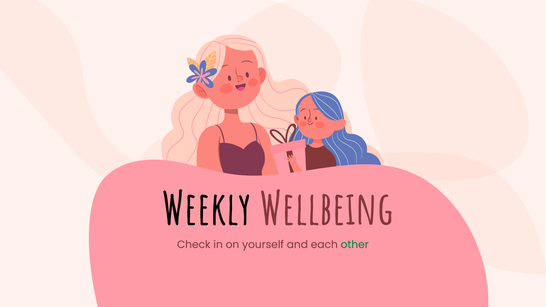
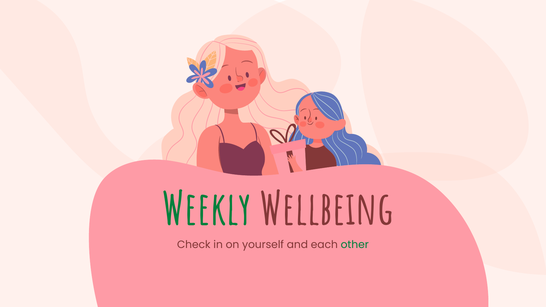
Weekly colour: black -> green
